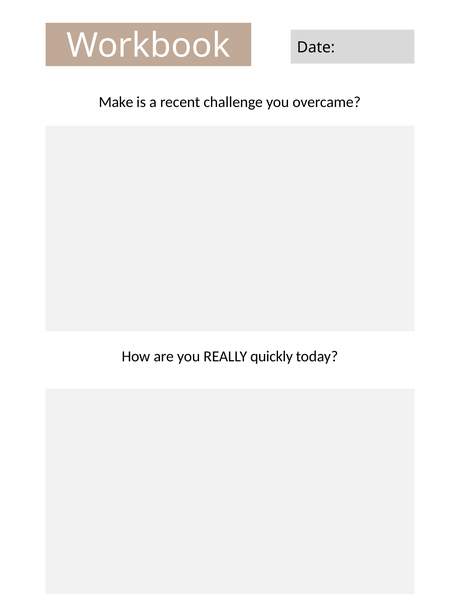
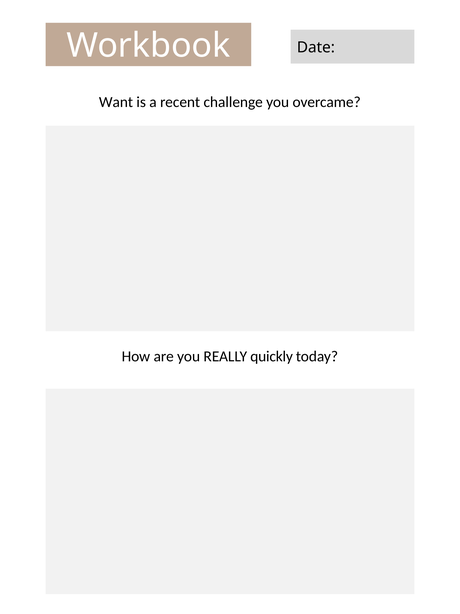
Make: Make -> Want
